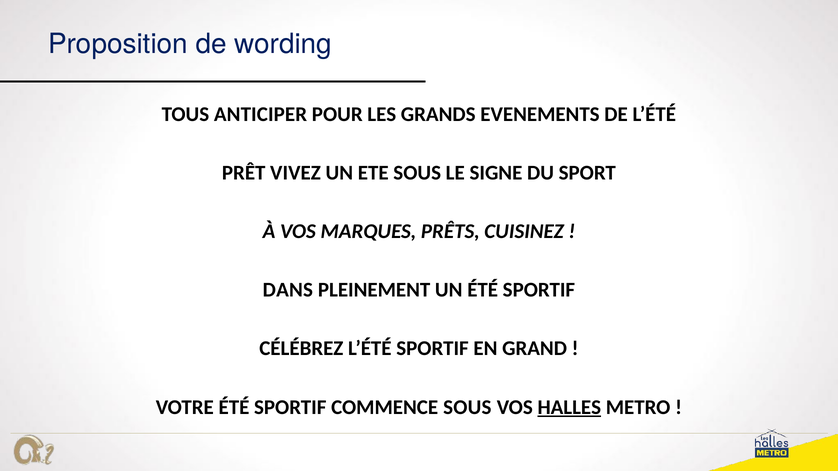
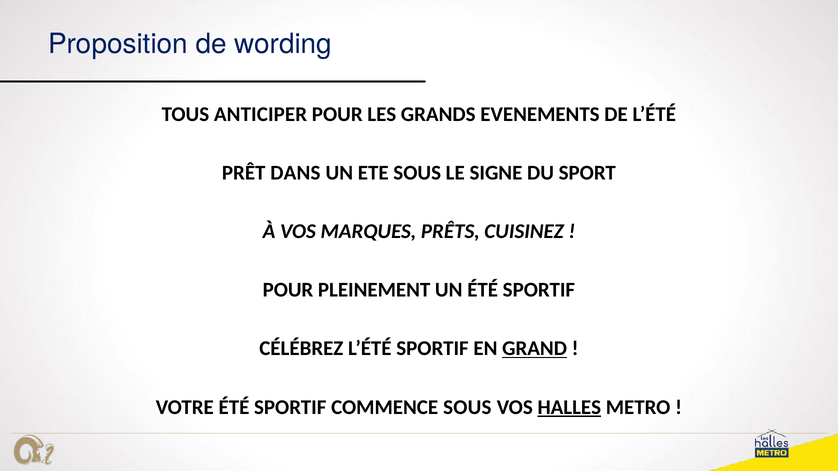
VIVEZ: VIVEZ -> DANS
DANS at (288, 290): DANS -> POUR
GRAND underline: none -> present
